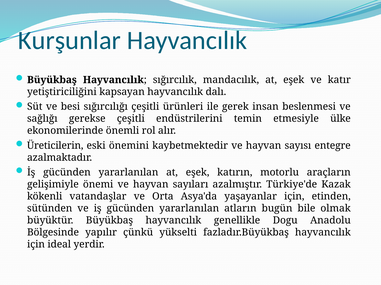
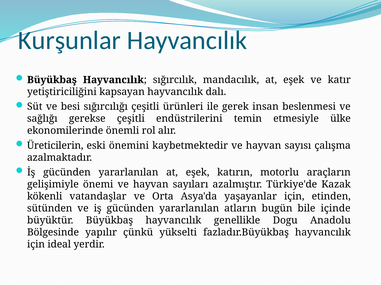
entegre: entegre -> çalışma
olmak: olmak -> içinde
